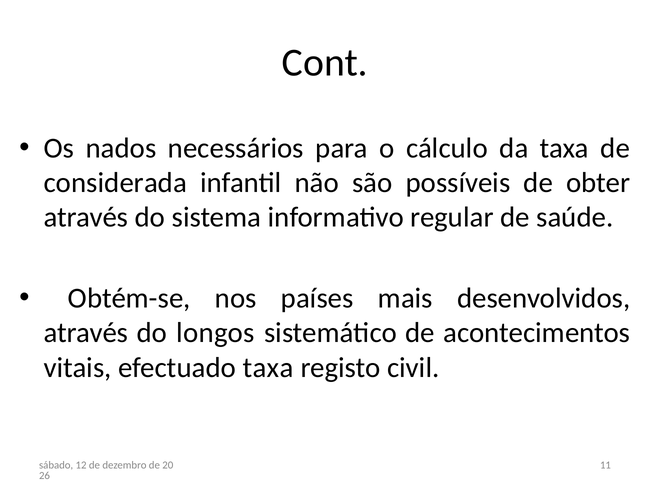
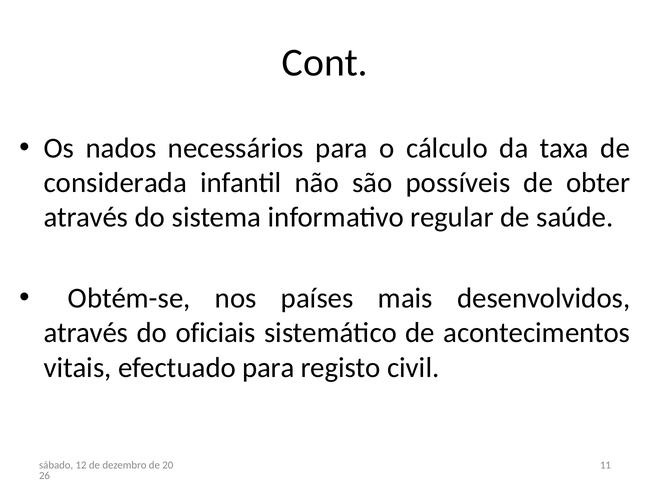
longos: longos -> oficiais
efectuado taxa: taxa -> para
